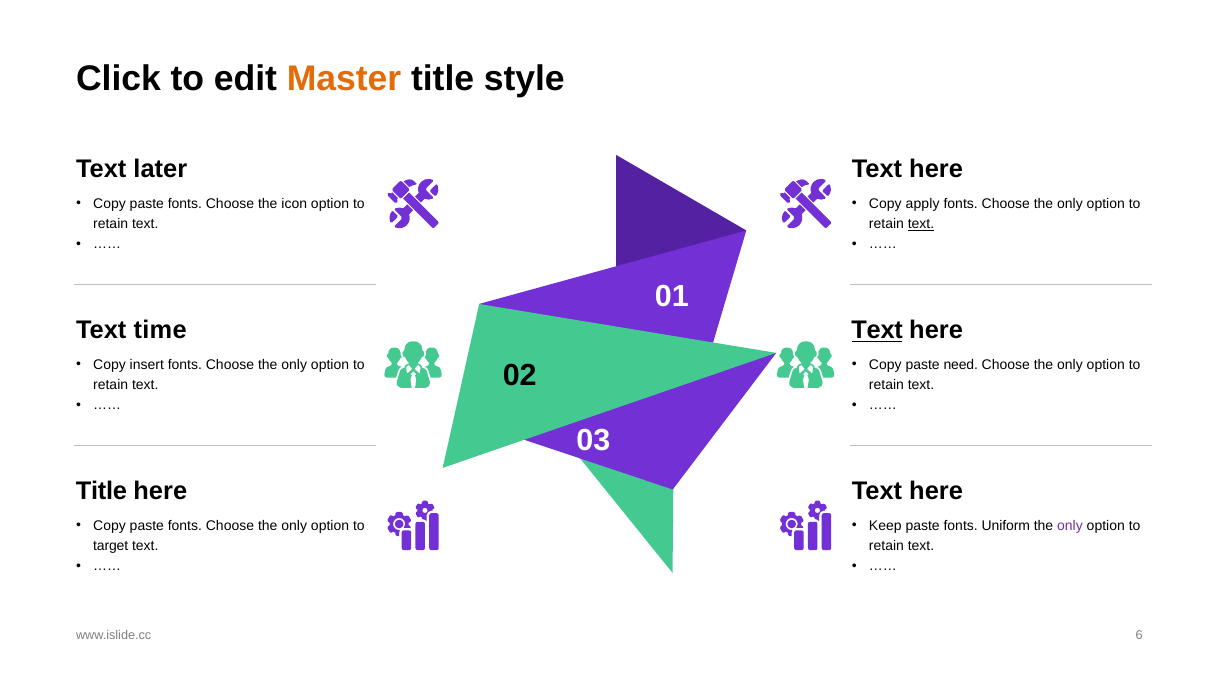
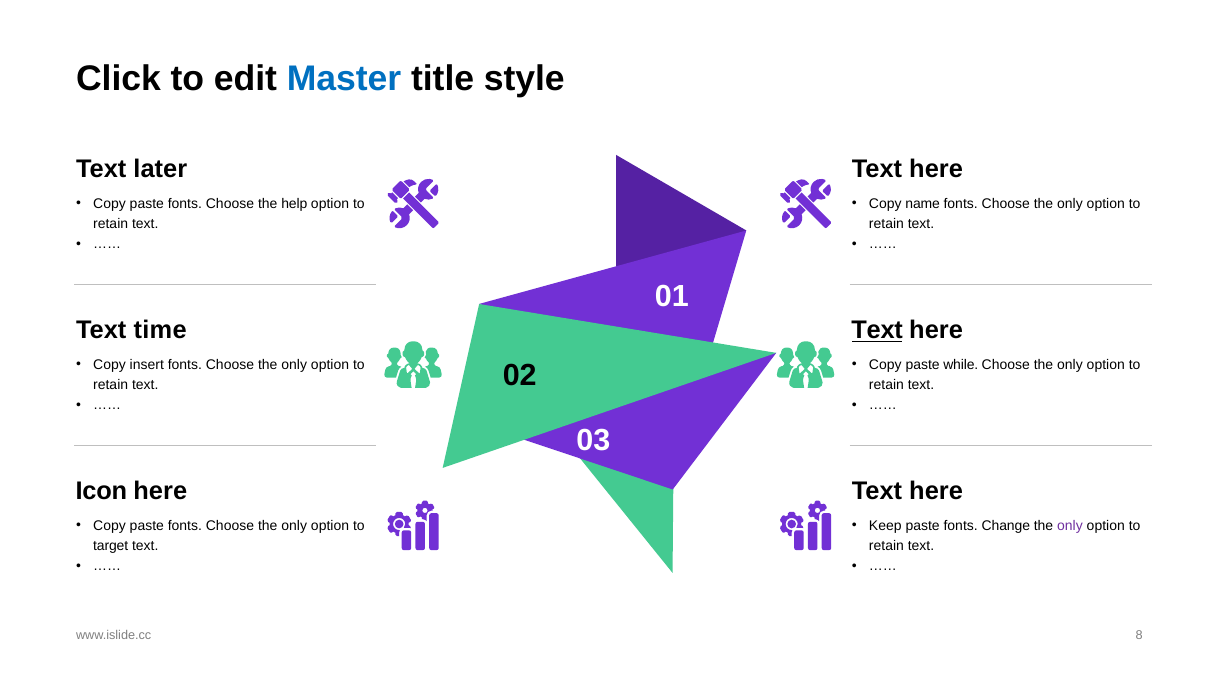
Master colour: orange -> blue
icon: icon -> help
apply: apply -> name
text at (921, 224) underline: present -> none
need: need -> while
Title at (101, 491): Title -> Icon
Uniform: Uniform -> Change
6: 6 -> 8
